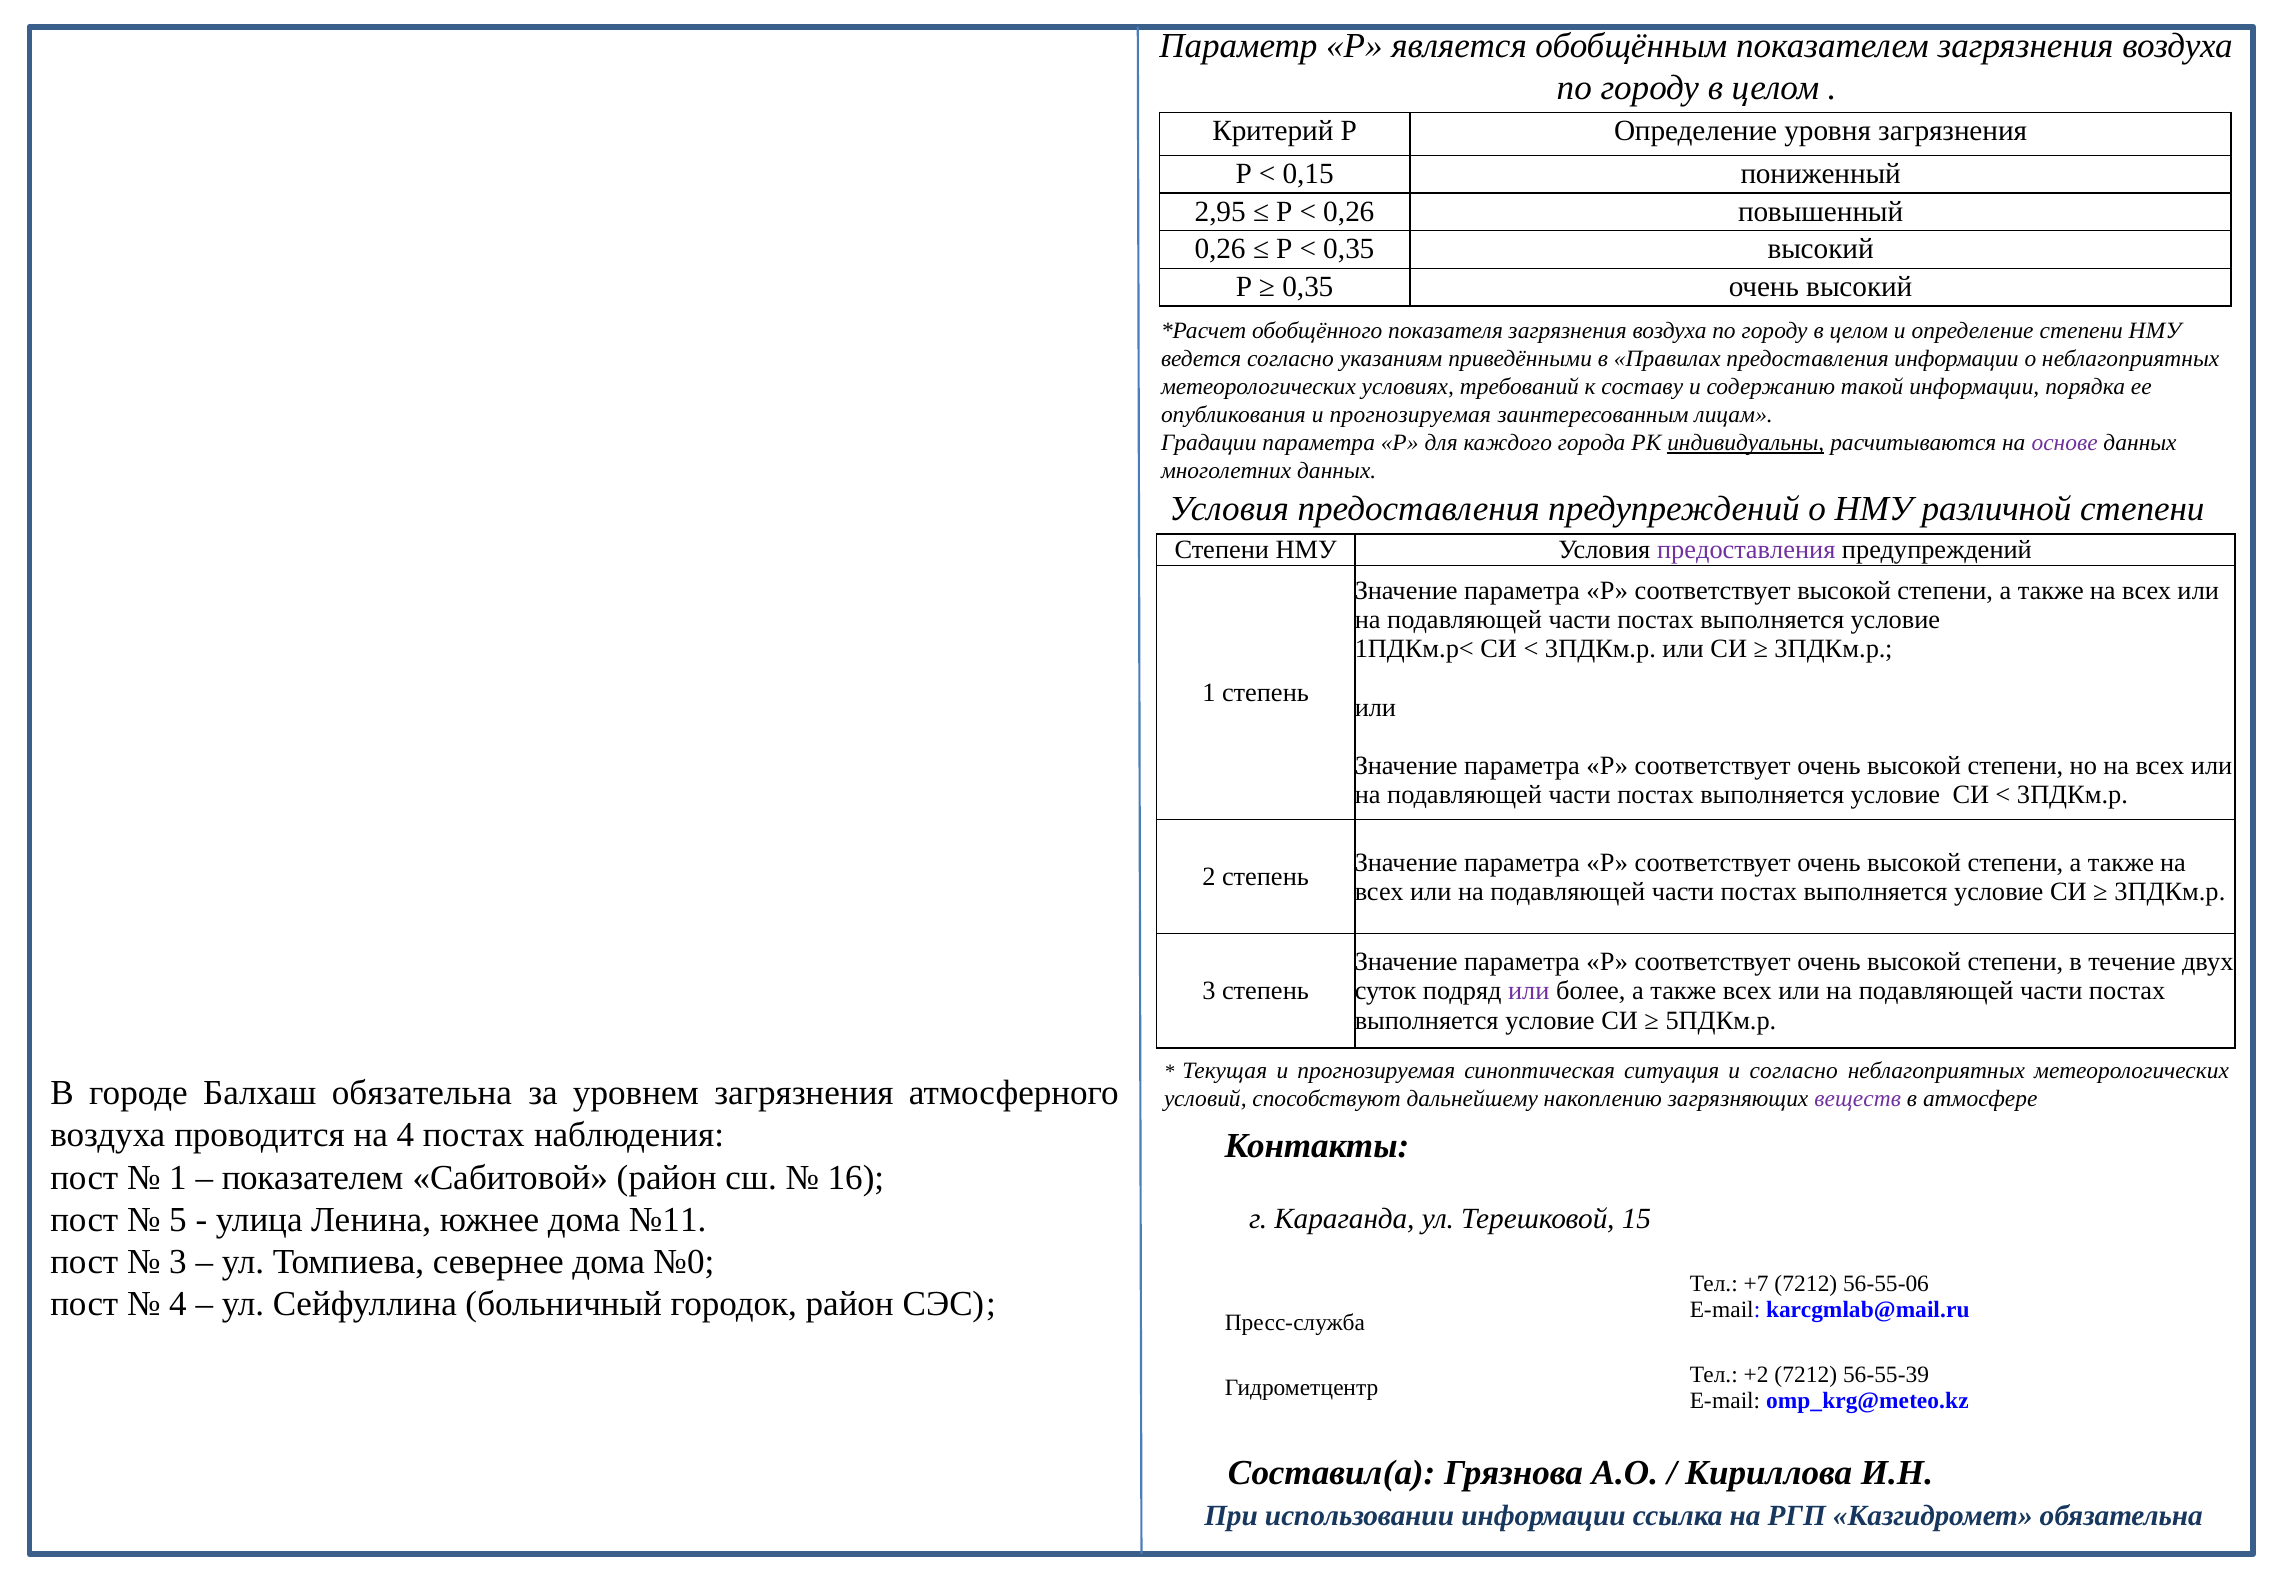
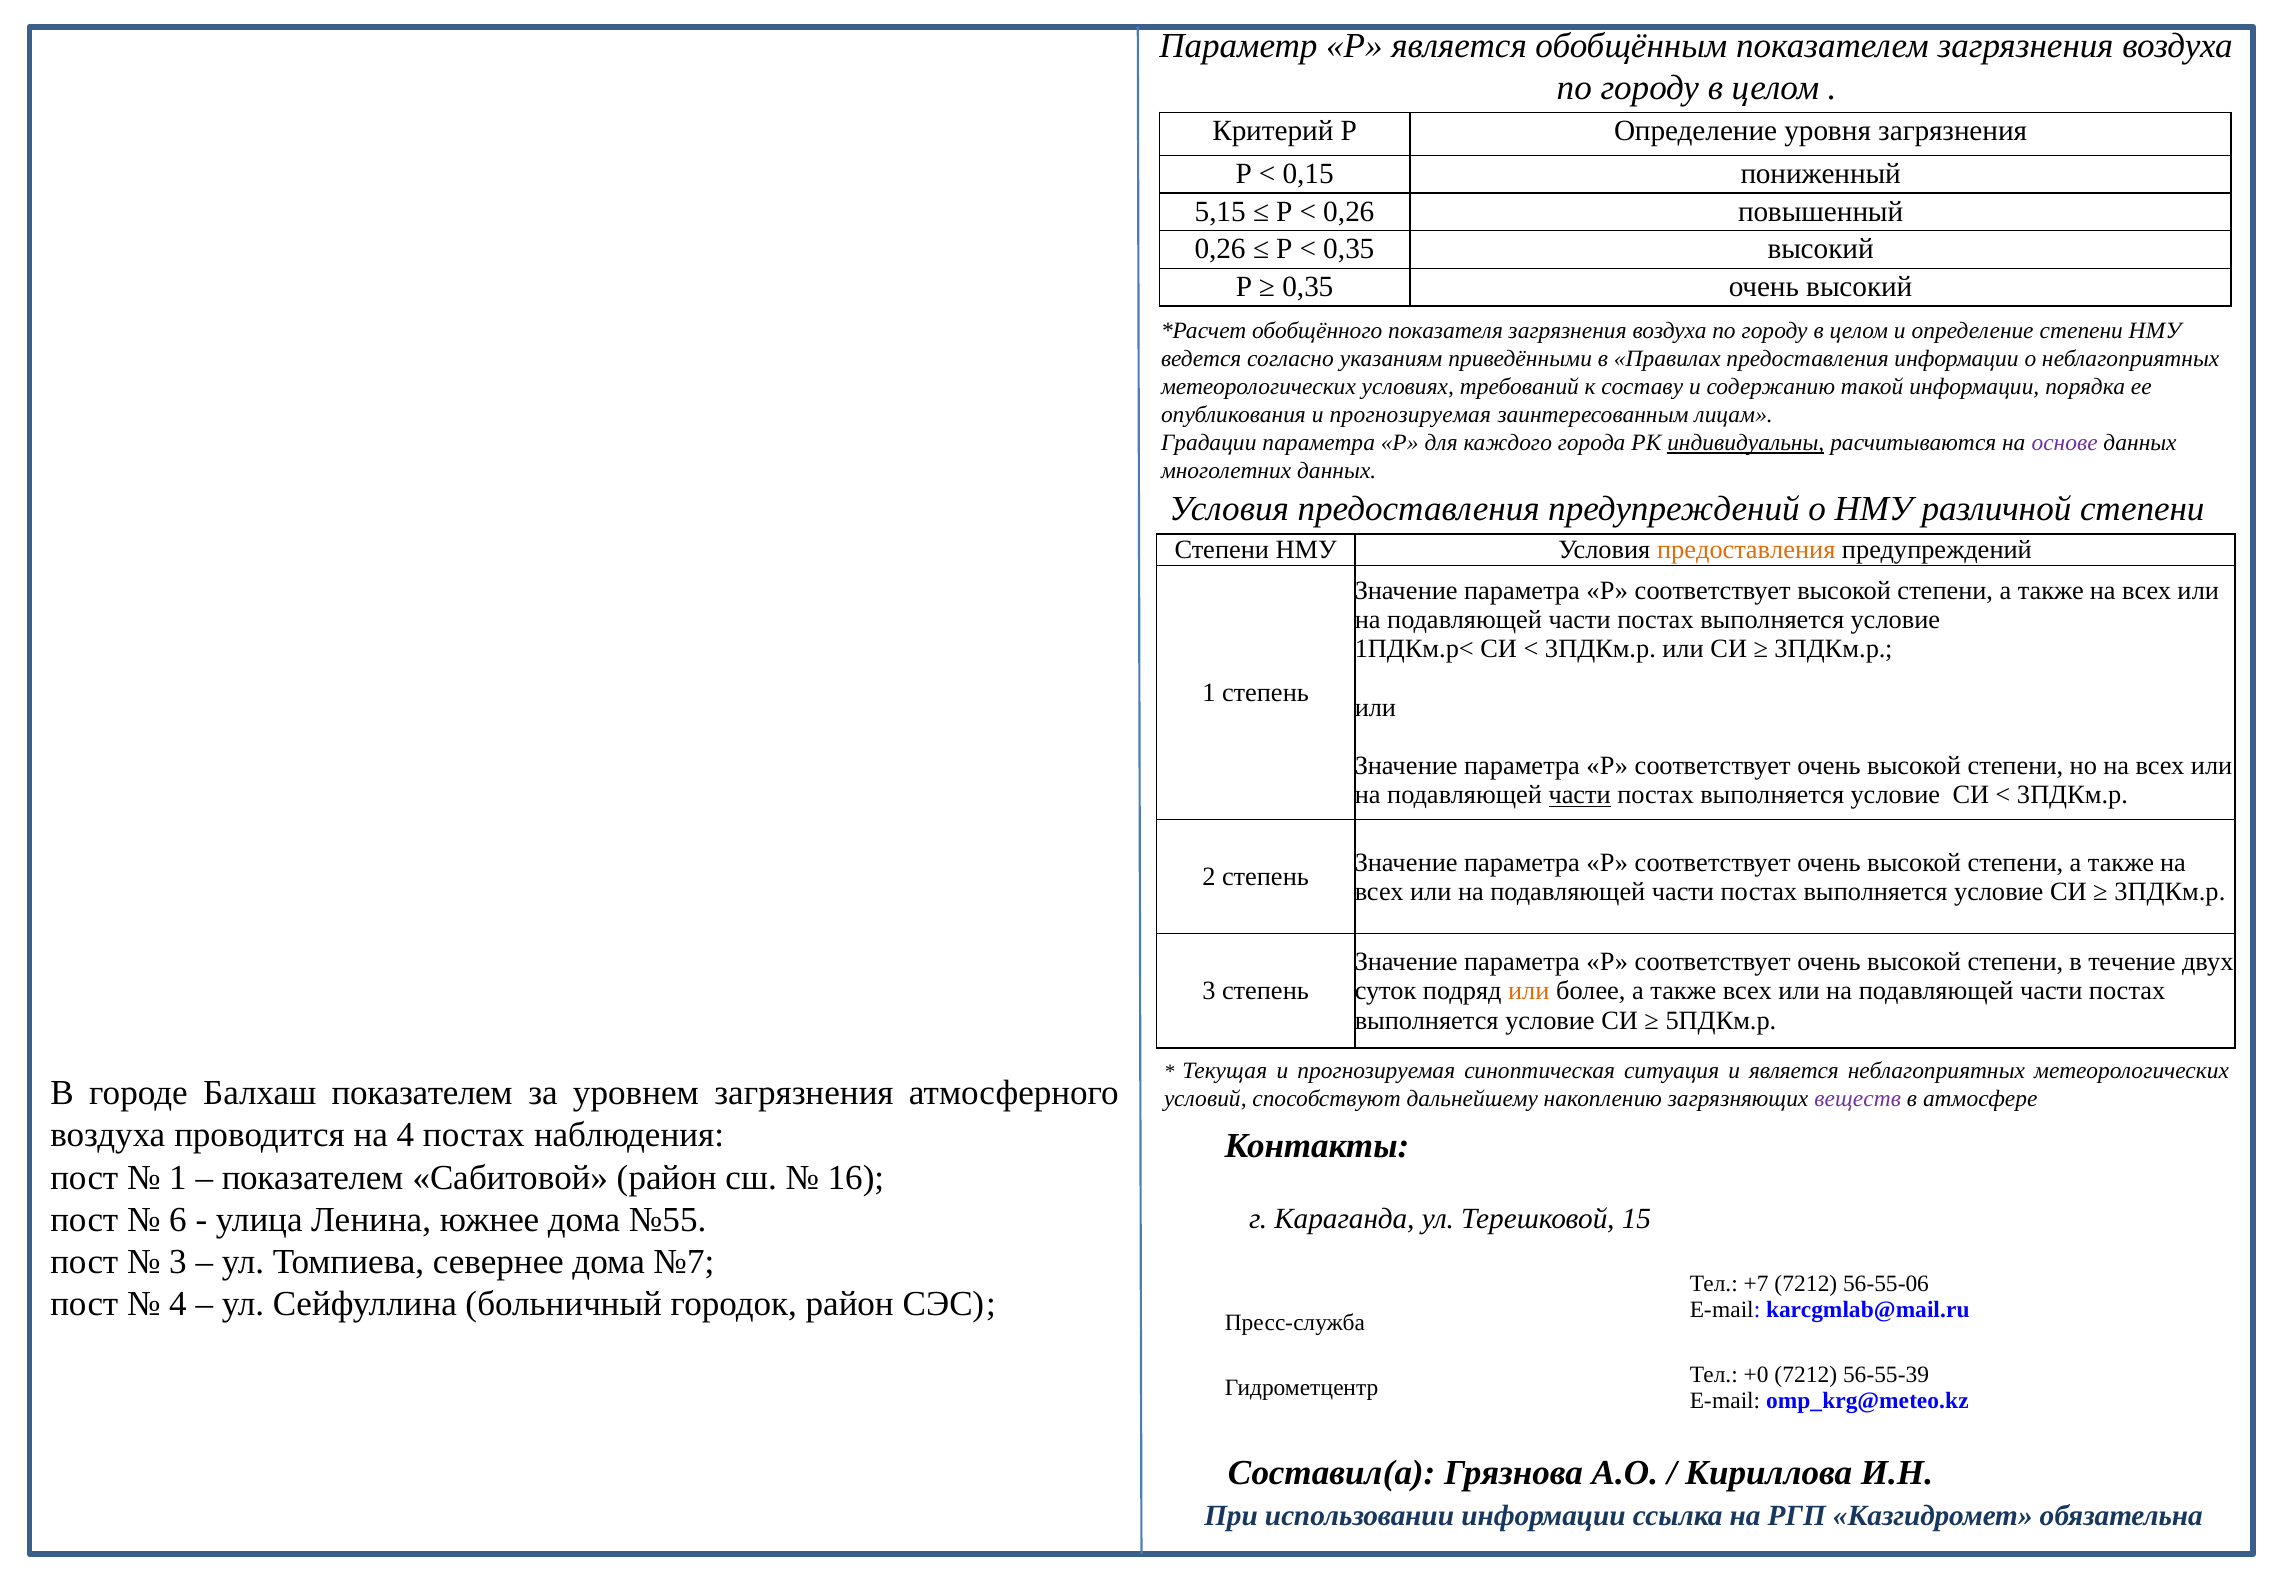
2,95: 2,95 -> 5,15
предоставления at (1746, 550) colour: purple -> orange
части at (1580, 795) underline: none -> present
или at (1529, 991) colour: purple -> orange
и согласно: согласно -> является
Балхаш обязательна: обязательна -> показателем
5: 5 -> 6
№11: №11 -> №55
№0: №0 -> №7
+2: +2 -> +0
